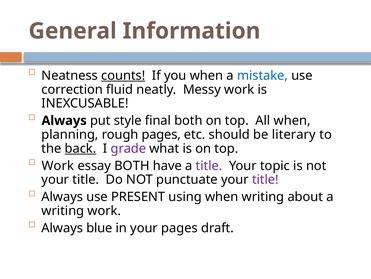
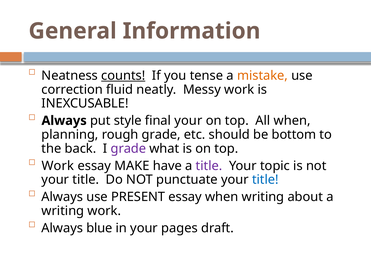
you when: when -> tense
mistake colour: blue -> orange
final both: both -> your
rough pages: pages -> grade
literary: literary -> bottom
back underline: present -> none
essay BOTH: BOTH -> MAKE
title at (265, 179) colour: purple -> blue
PRESENT using: using -> essay
